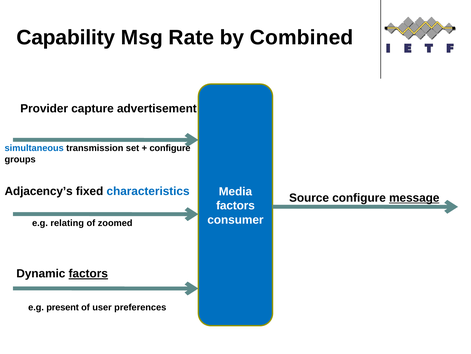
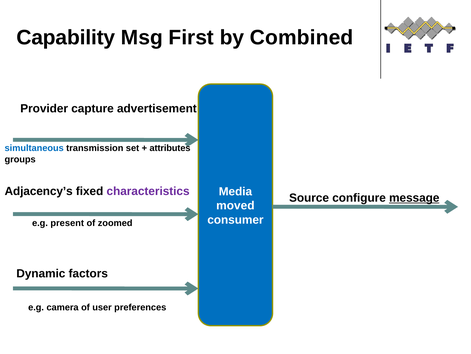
Rate: Rate -> First
configure at (170, 148): configure -> attributes
characteristics colour: blue -> purple
factors at (236, 205): factors -> moved
relating: relating -> present
factors at (88, 273) underline: present -> none
present: present -> camera
